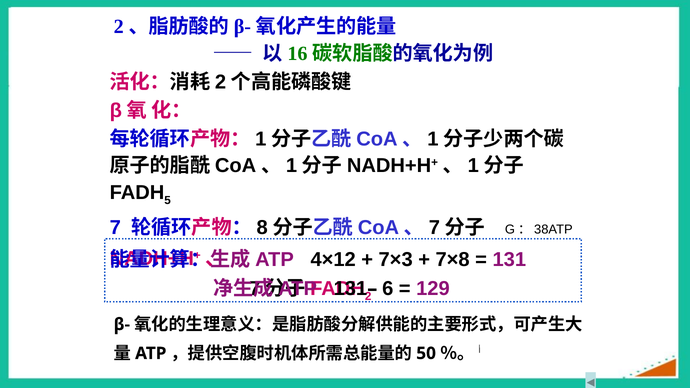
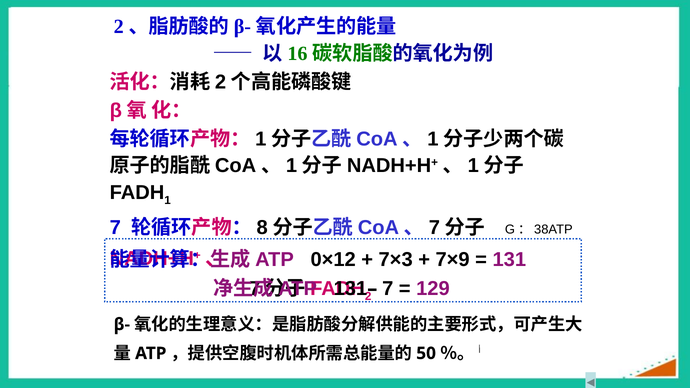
5 at (168, 201): 5 -> 1
4×12: 4×12 -> 0×12
7×8: 7×8 -> 7×9
6 at (388, 289): 6 -> 7
